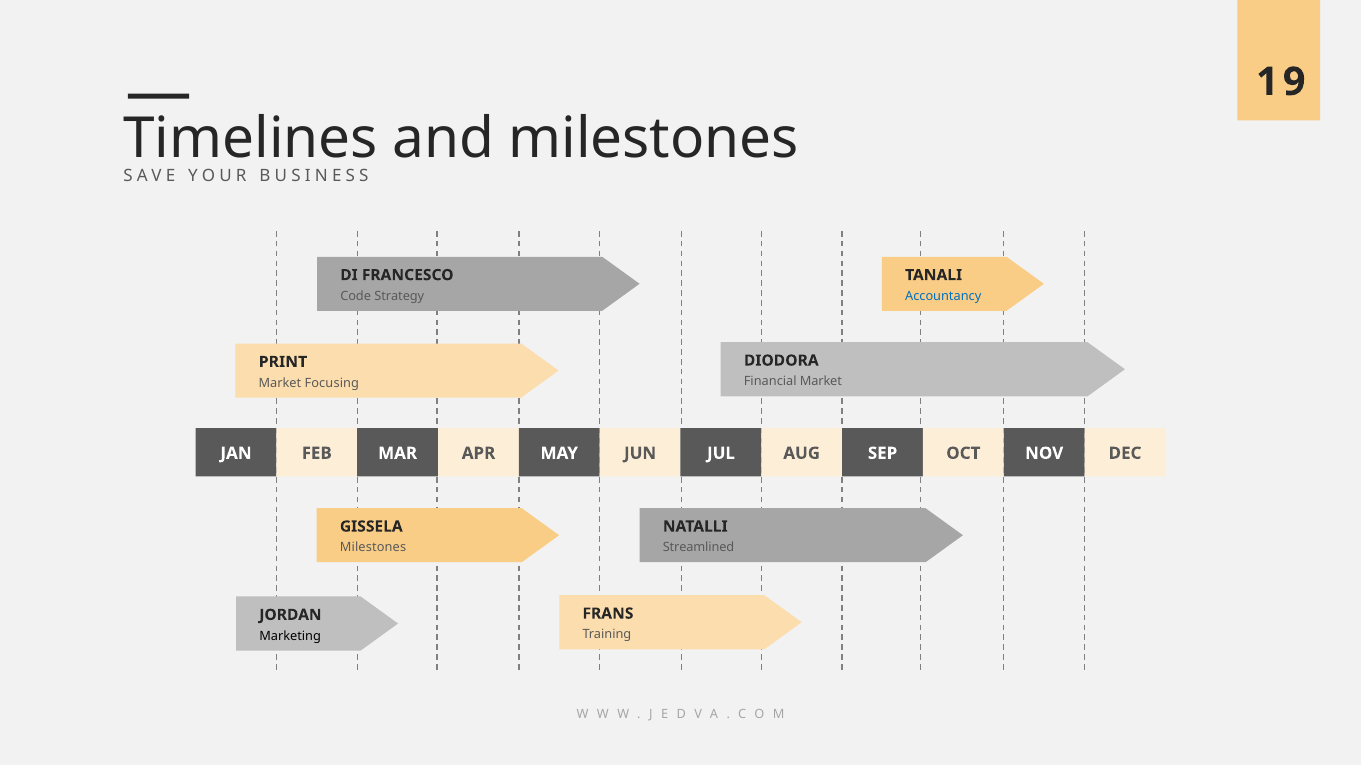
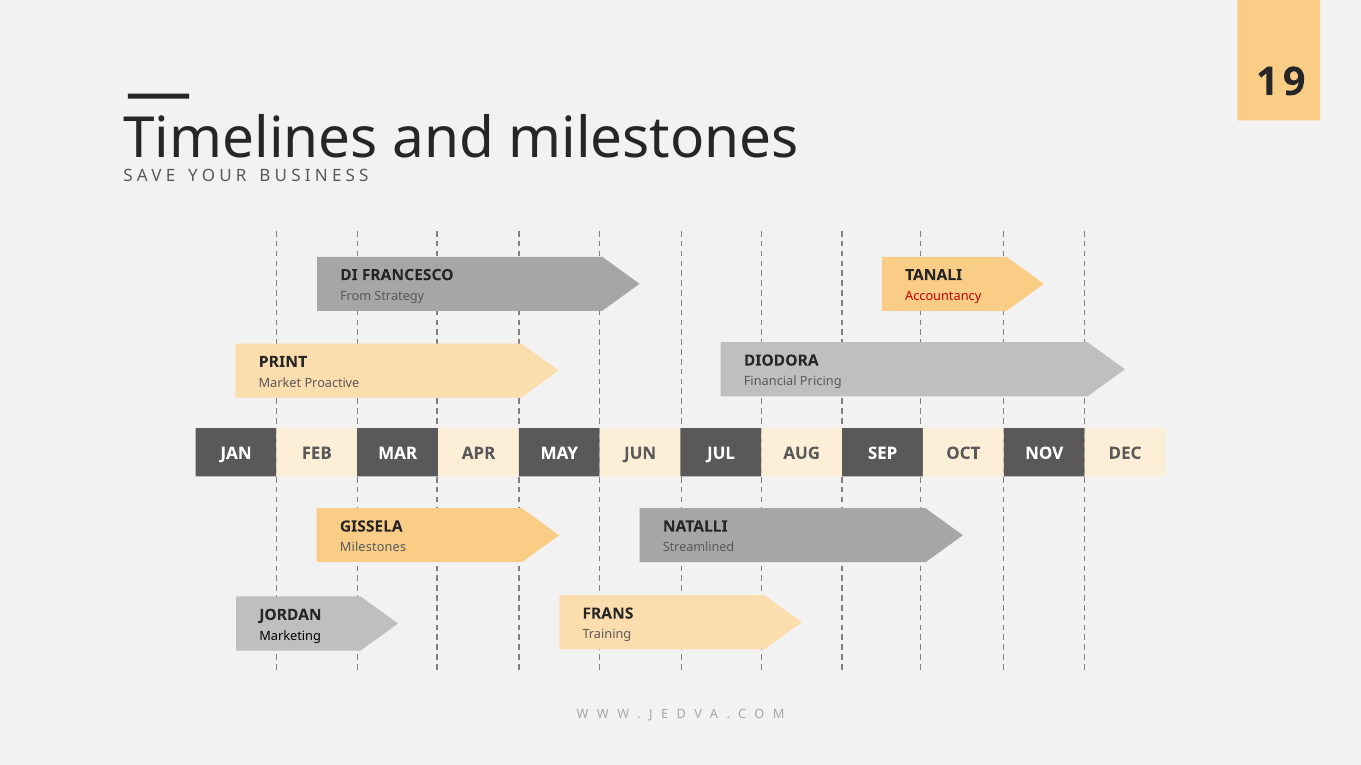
Code: Code -> From
Accountancy colour: blue -> red
Financial Market: Market -> Pricing
Focusing: Focusing -> Proactive
